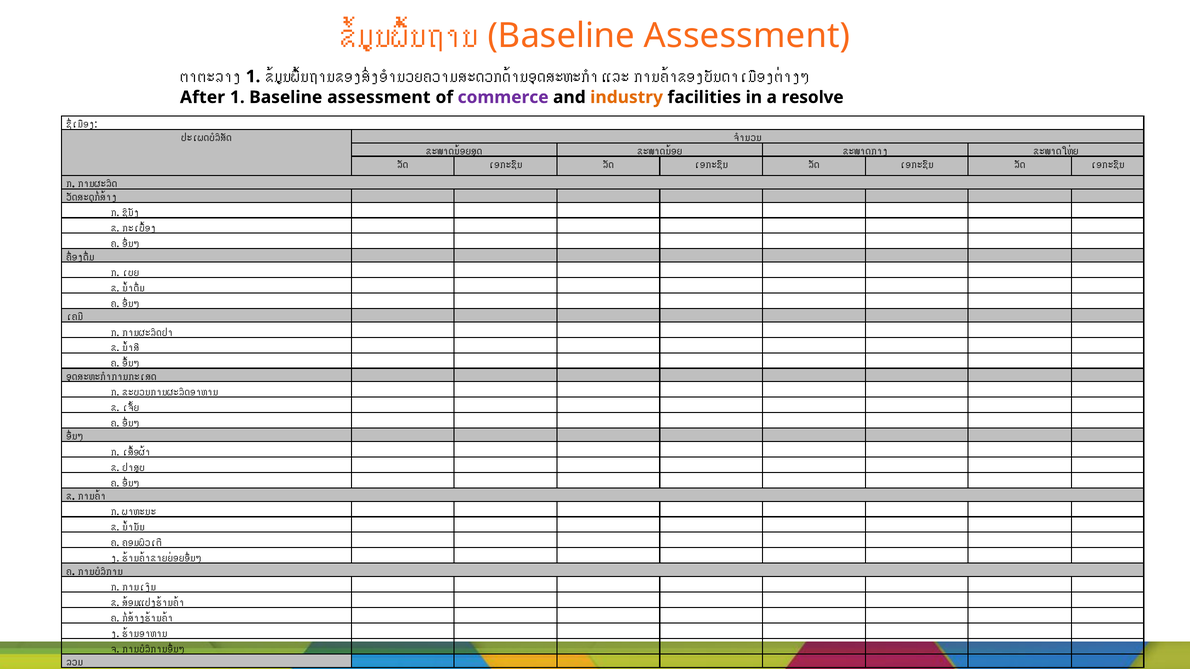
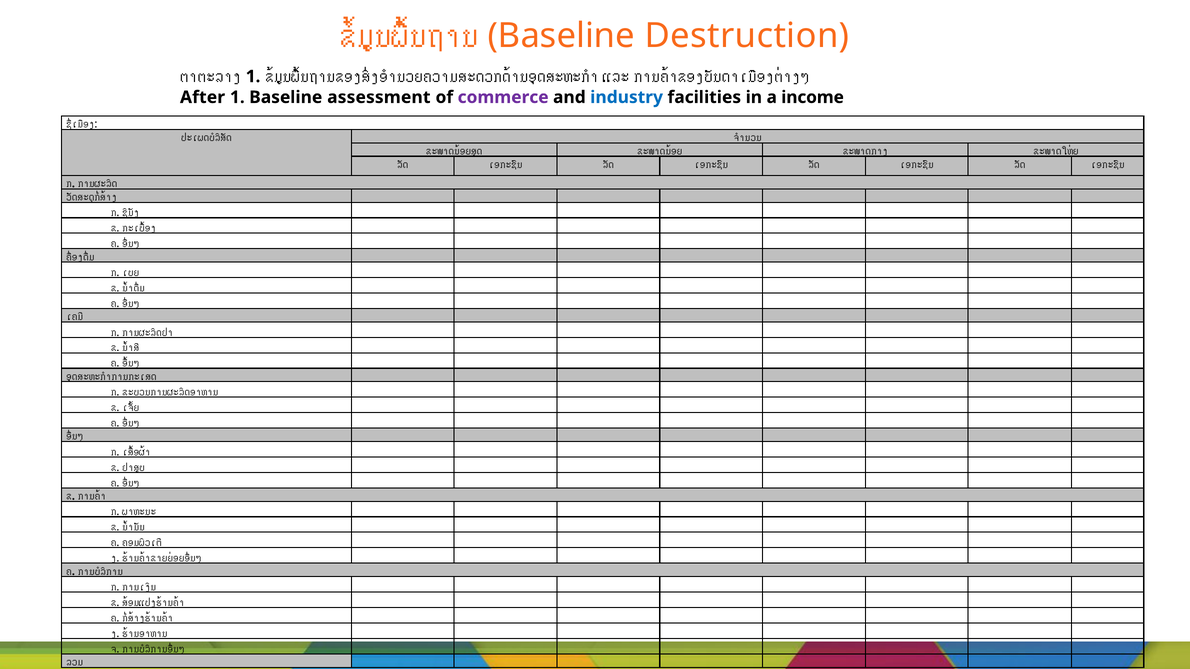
Assessment at (747, 36): Assessment -> Destruction
industry colour: orange -> blue
resolve: resolve -> income
